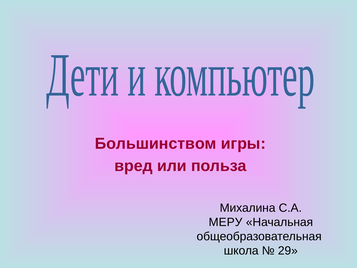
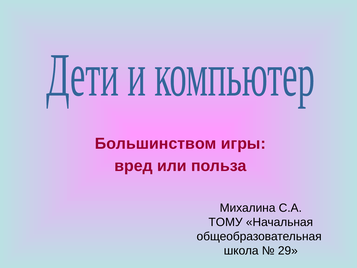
МЕРУ: МЕРУ -> ТОМУ
